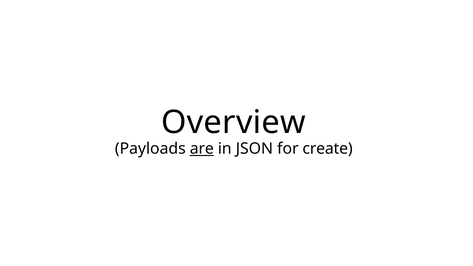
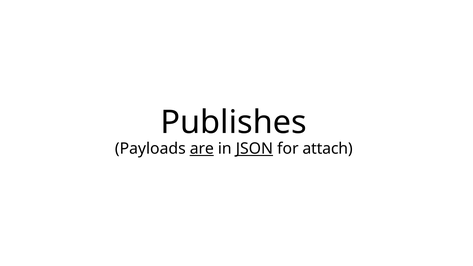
Overview: Overview -> Publishes
JSON underline: none -> present
create: create -> attach
